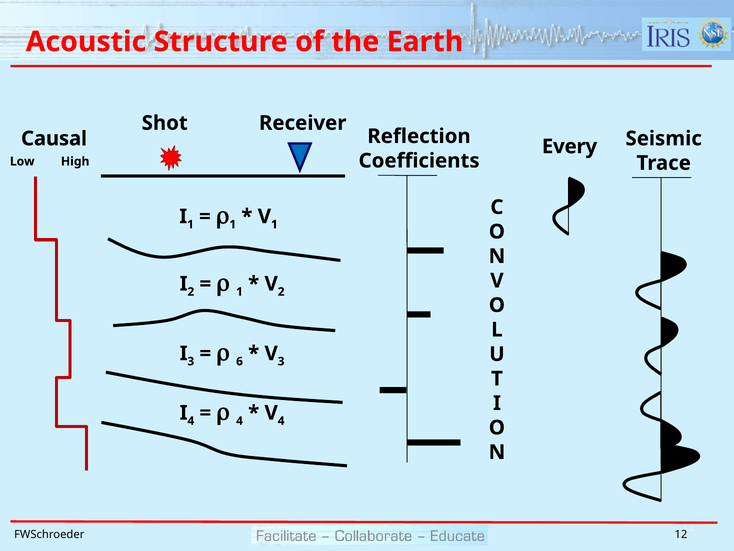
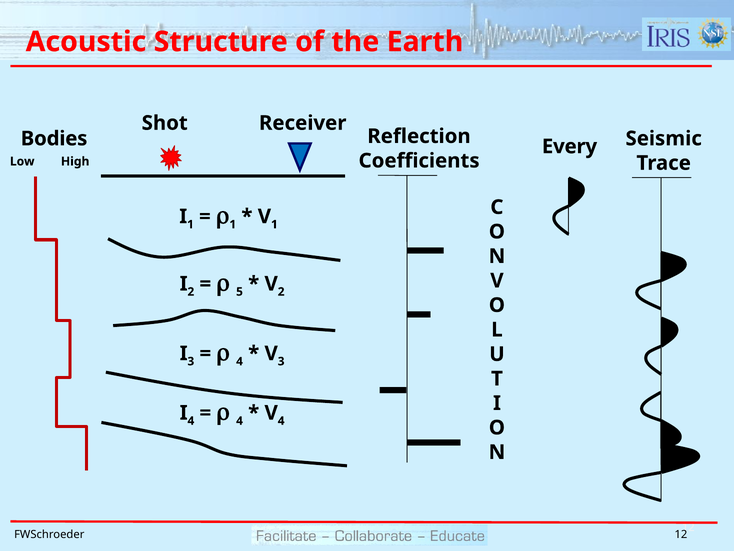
Causal: Causal -> Bodies
1 at (240, 292): 1 -> 5
6 at (240, 361): 6 -> 4
